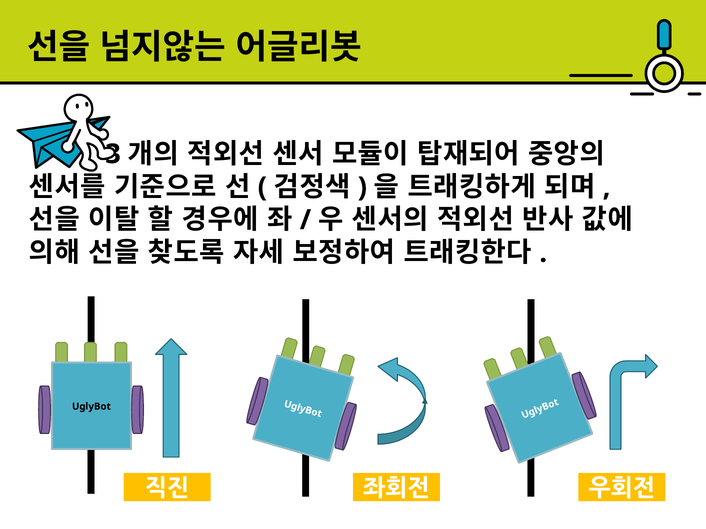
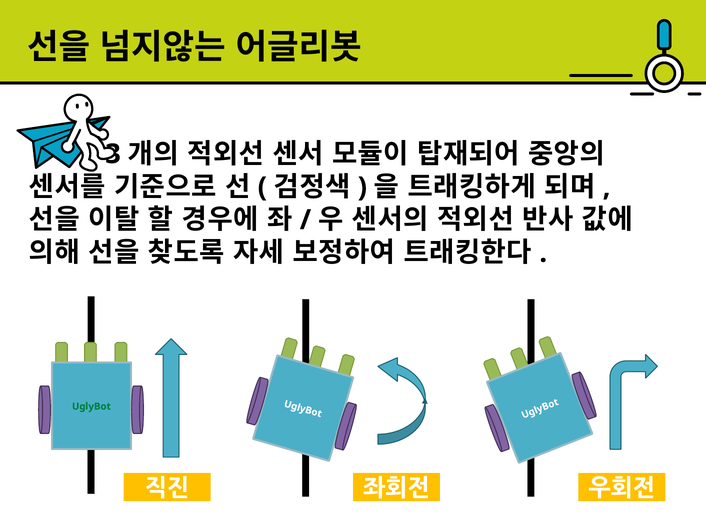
UglyBot colour: black -> green
